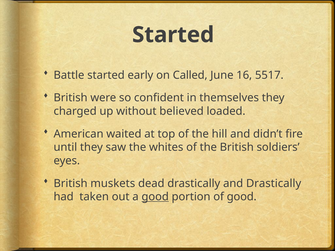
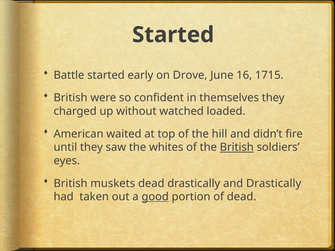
Called: Called -> Drove
5517: 5517 -> 1715
believed: believed -> watched
British at (237, 147) underline: none -> present
of good: good -> dead
